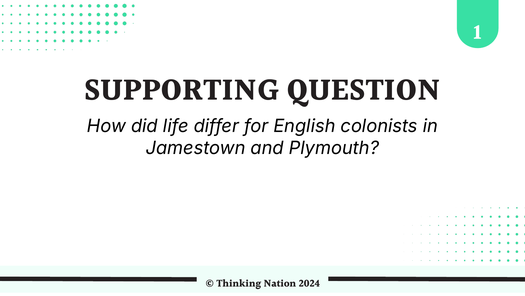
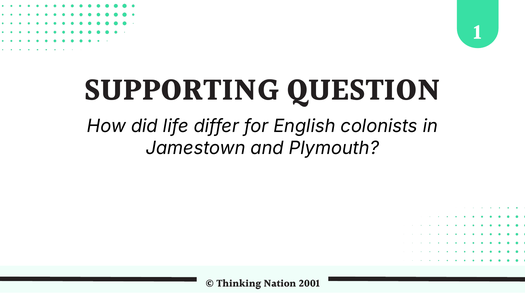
2024: 2024 -> 2001
